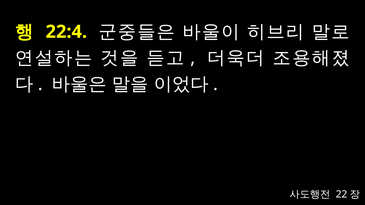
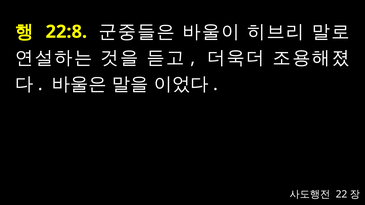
22:4: 22:4 -> 22:8
